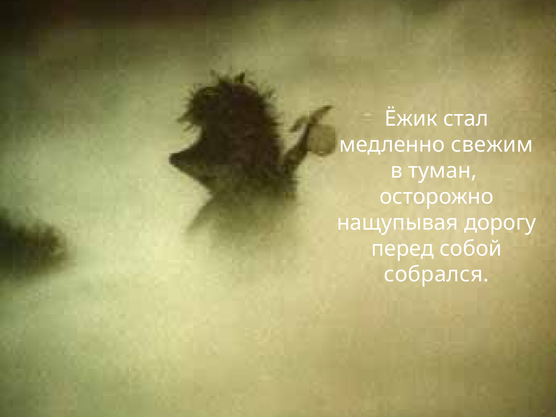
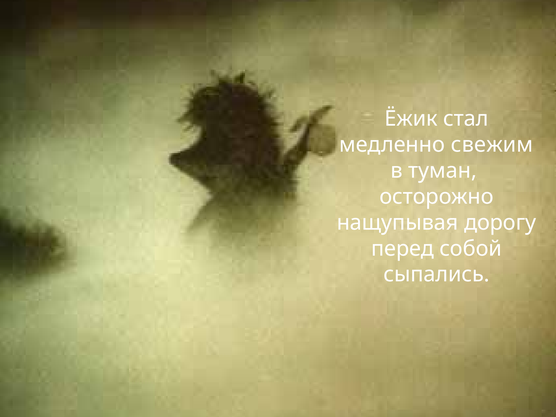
собрался: собрался -> сыпались
